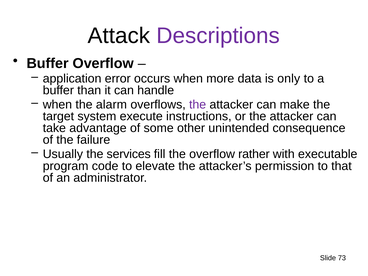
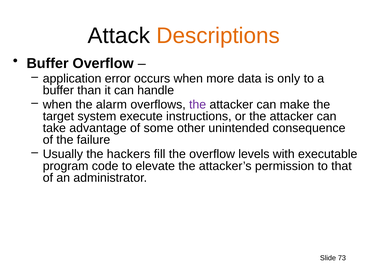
Descriptions colour: purple -> orange
services: services -> hackers
rather: rather -> levels
